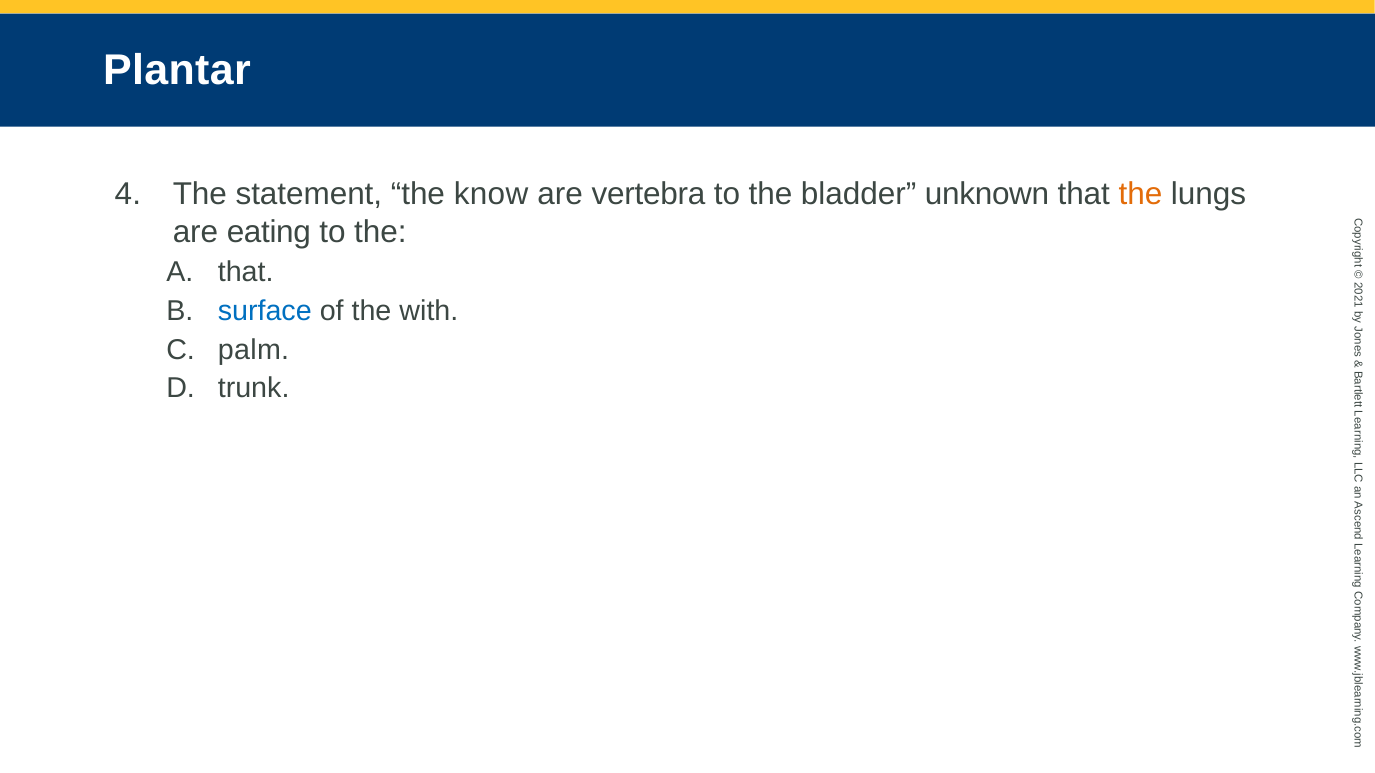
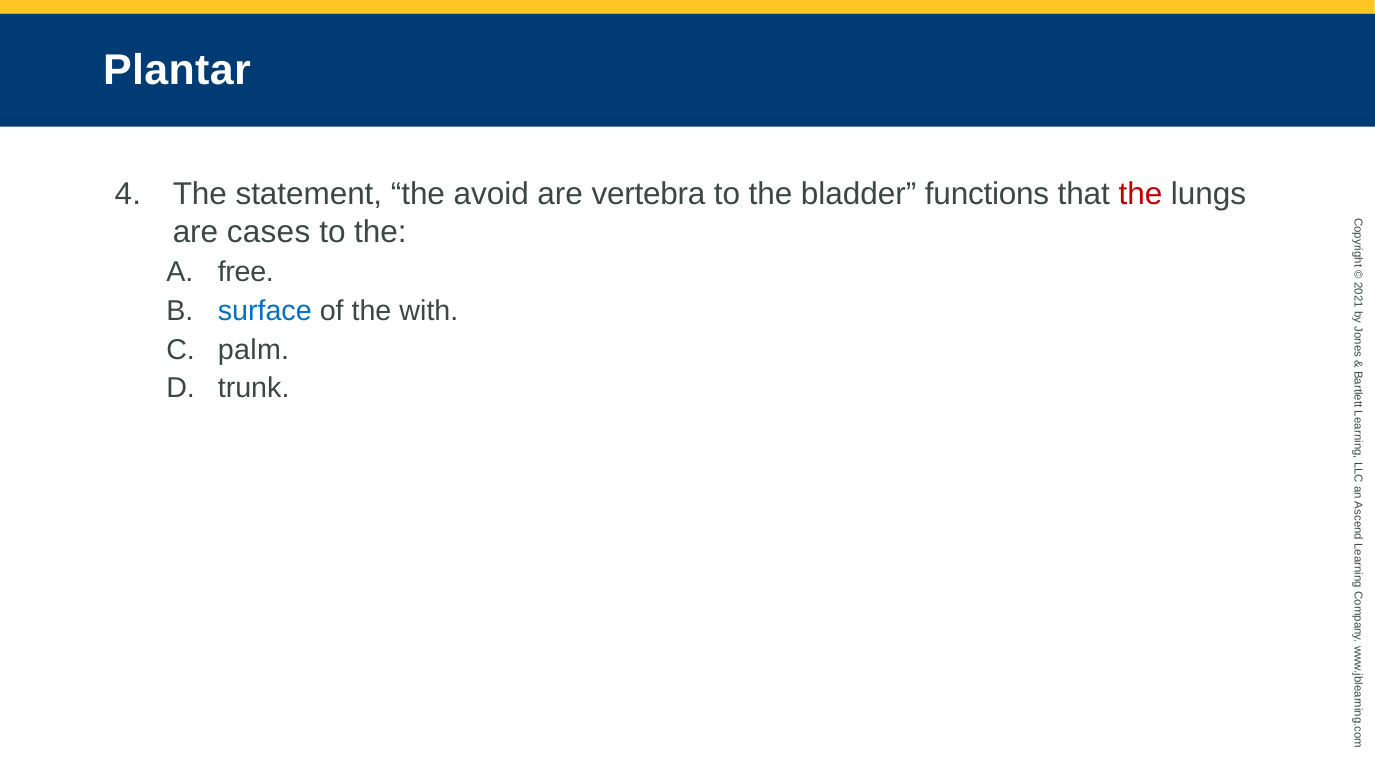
know: know -> avoid
unknown: unknown -> functions
the at (1141, 194) colour: orange -> red
eating: eating -> cases
that at (246, 272): that -> free
